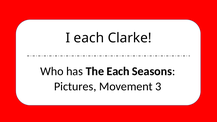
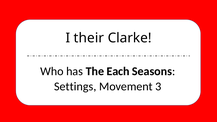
I each: each -> their
Pictures: Pictures -> Settings
